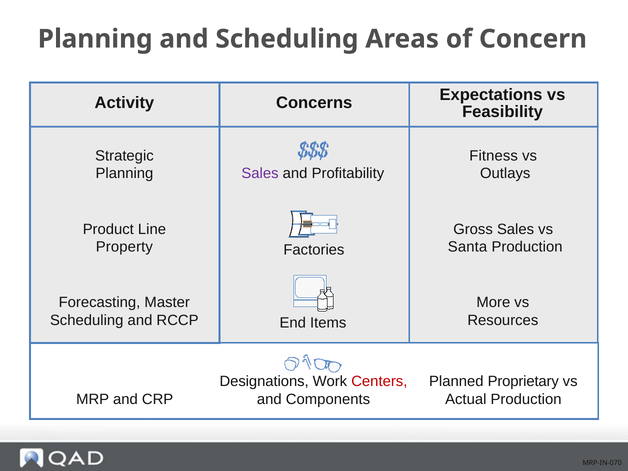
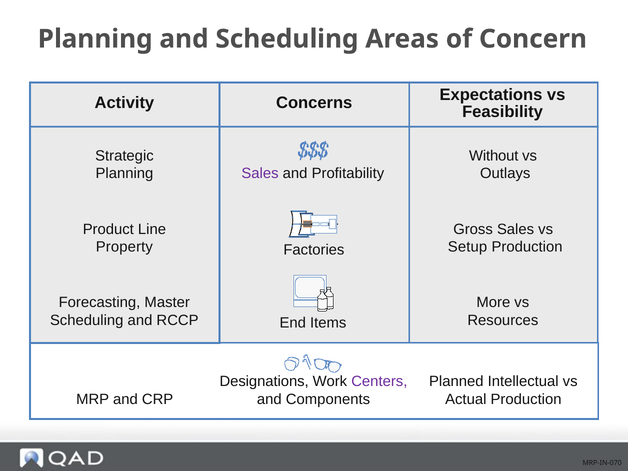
Fitness: Fitness -> Without
Santa: Santa -> Setup
Centers colour: red -> purple
Proprietary: Proprietary -> Intellectual
